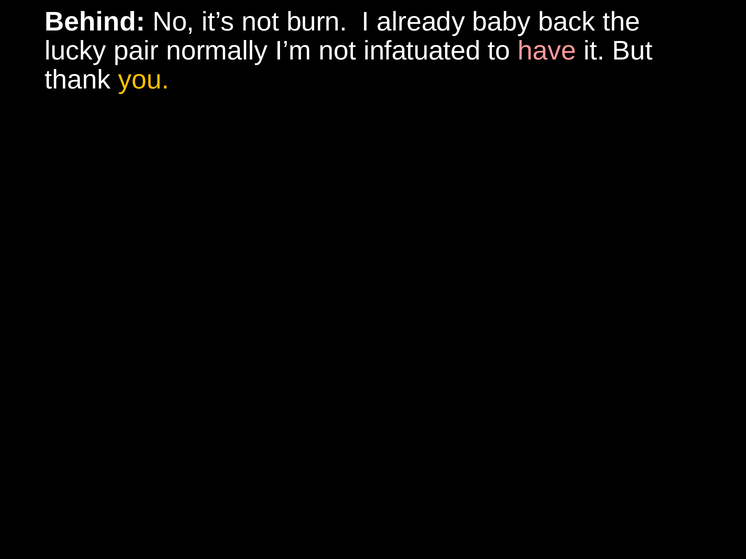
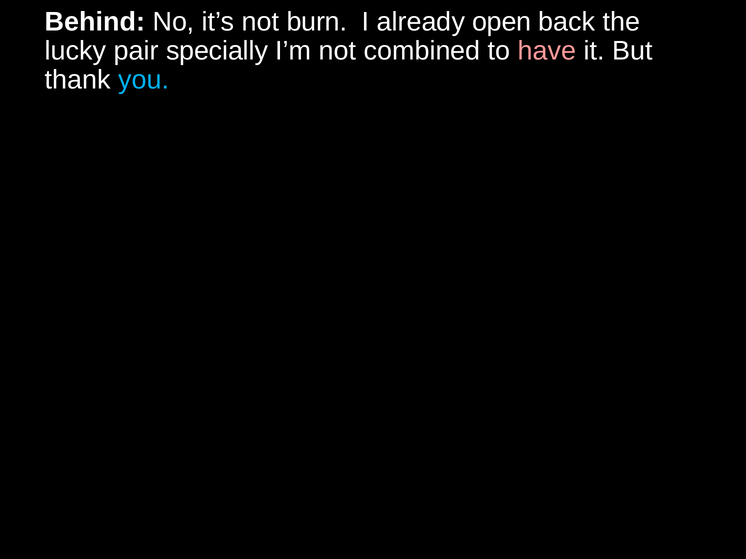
baby: baby -> open
normally: normally -> specially
infatuated: infatuated -> combined
you colour: yellow -> light blue
